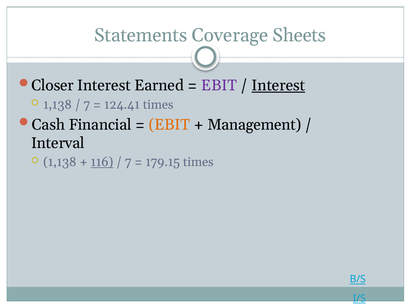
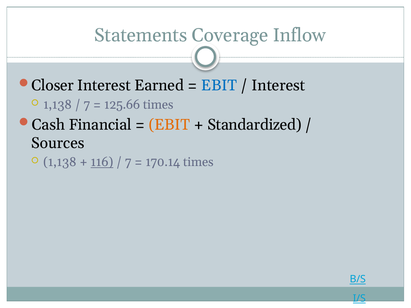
Sheets: Sheets -> Inflow
EBIT at (219, 86) colour: purple -> blue
Interest at (278, 86) underline: present -> none
124.41: 124.41 -> 125.66
Management: Management -> Standardized
Interval: Interval -> Sources
179.15: 179.15 -> 170.14
